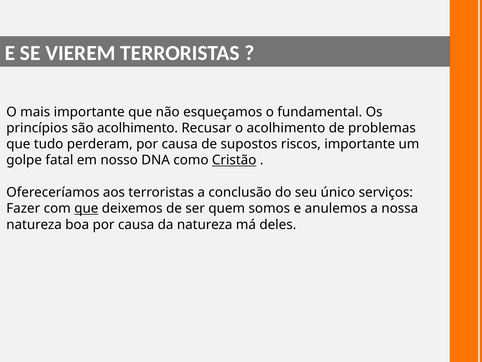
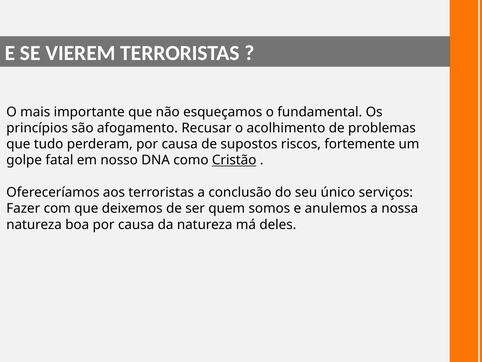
são acolhimento: acolhimento -> afogamento
riscos importante: importante -> fortemente
que at (86, 208) underline: present -> none
